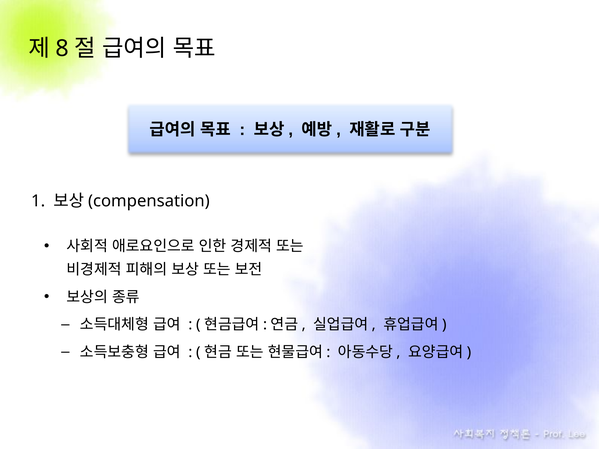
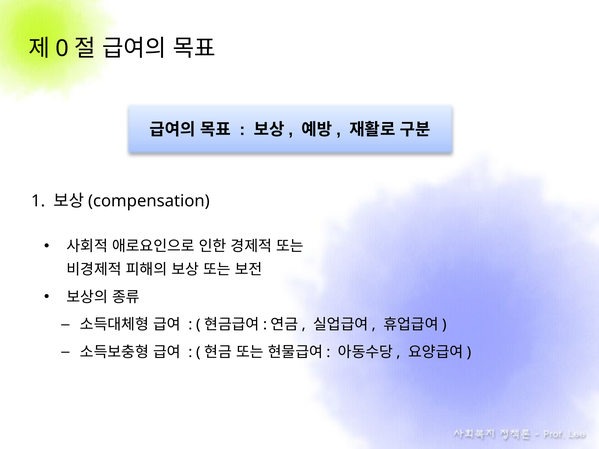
8: 8 -> 0
